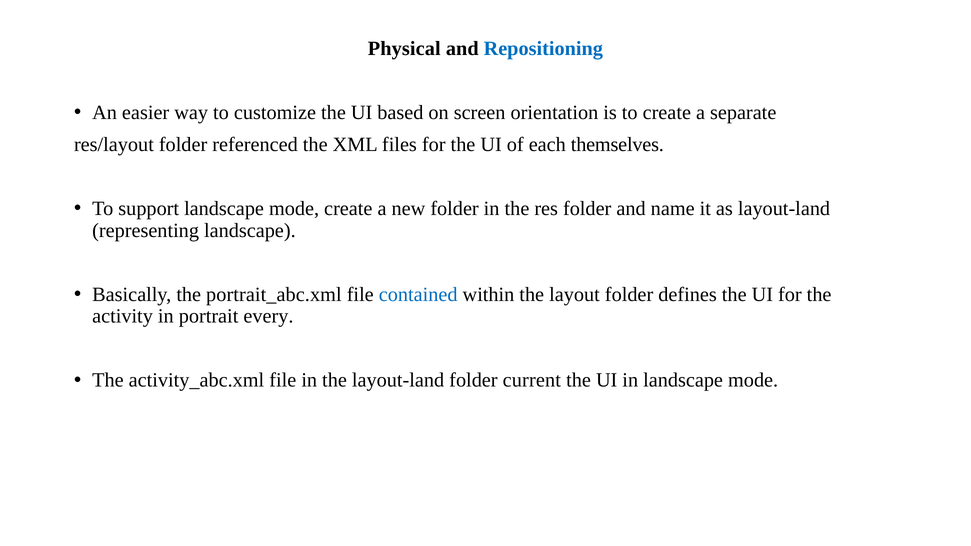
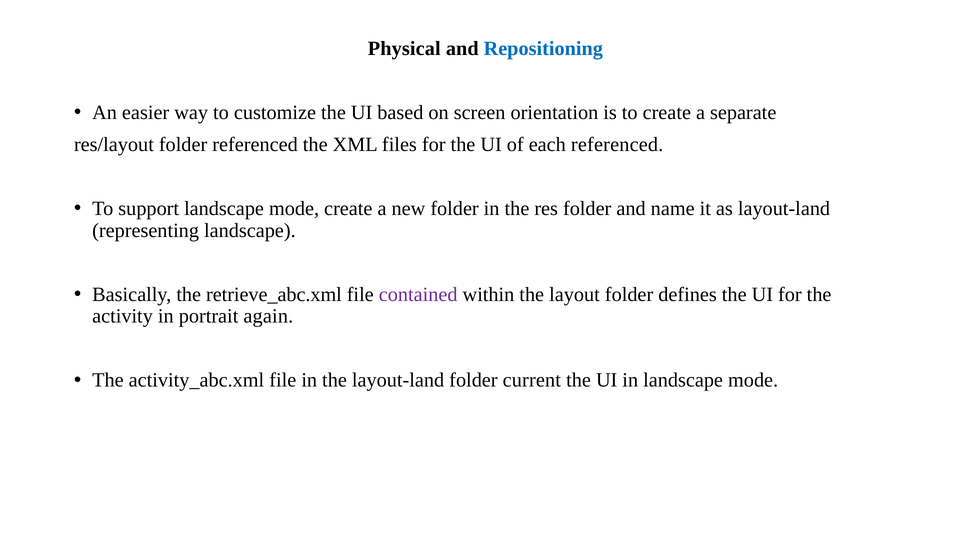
each themselves: themselves -> referenced
portrait_abc.xml: portrait_abc.xml -> retrieve_abc.xml
contained colour: blue -> purple
every: every -> again
